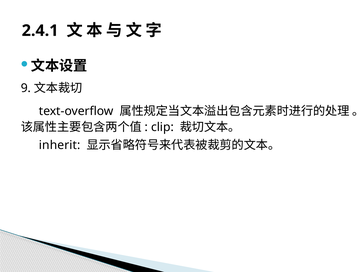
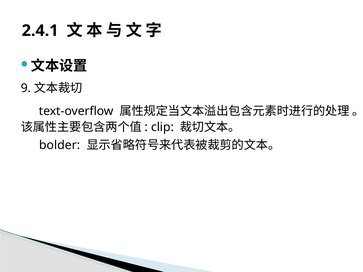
inherit: inherit -> bolder
